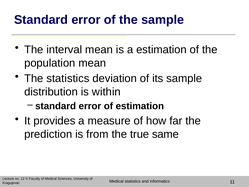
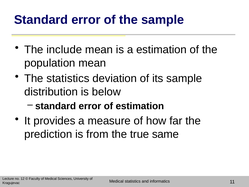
interval: interval -> include
within: within -> below
